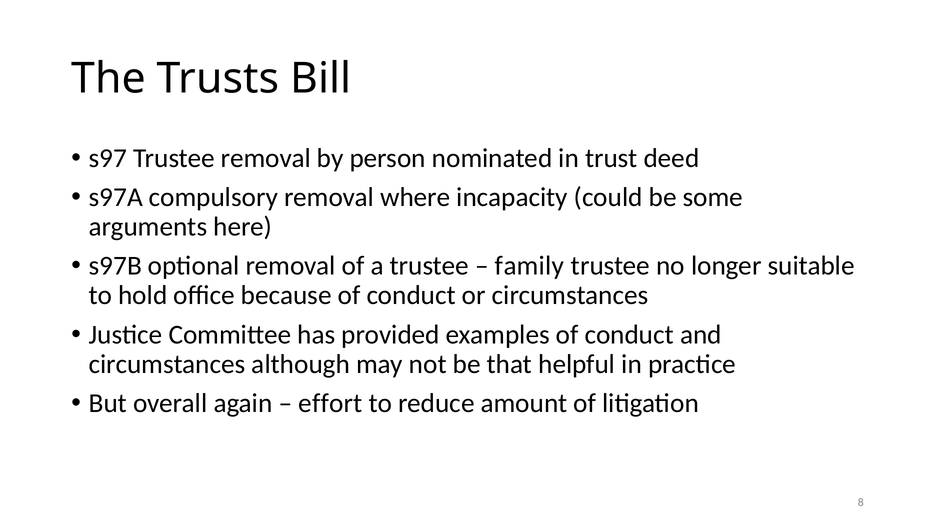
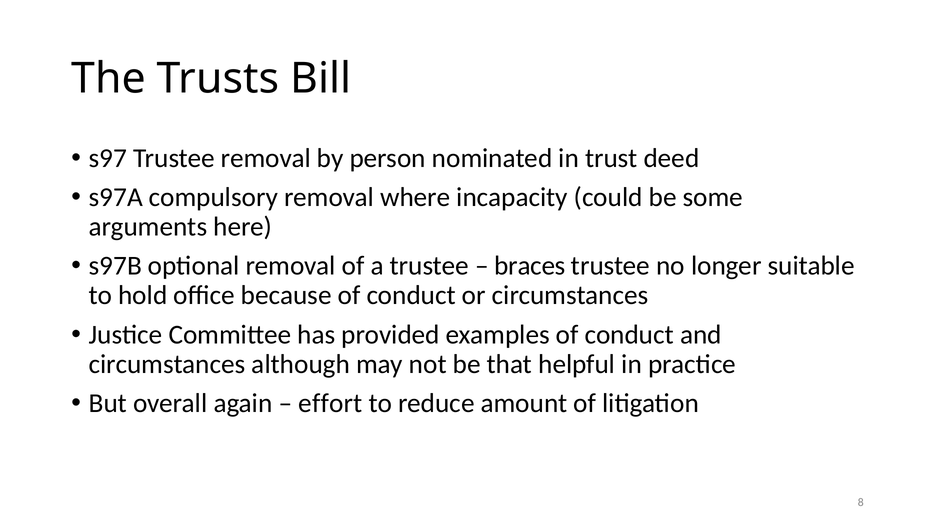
family: family -> braces
